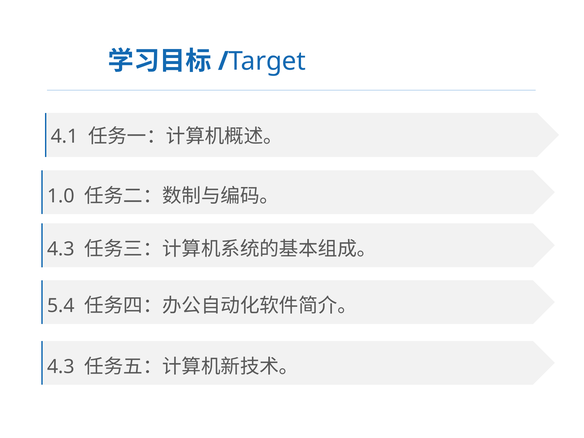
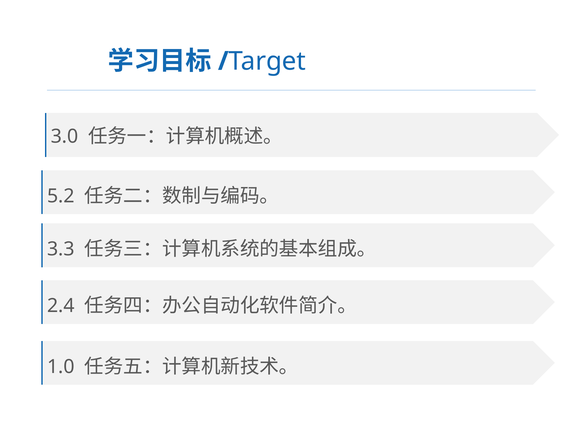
4.1: 4.1 -> 3.0
1.0: 1.0 -> 5.2
4.3 at (61, 249): 4.3 -> 3.3
5.4: 5.4 -> 2.4
4.3 at (61, 367): 4.3 -> 1.0
